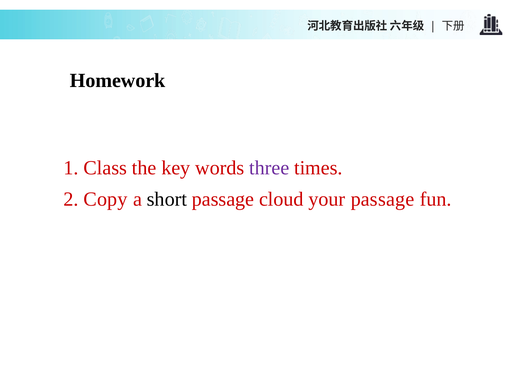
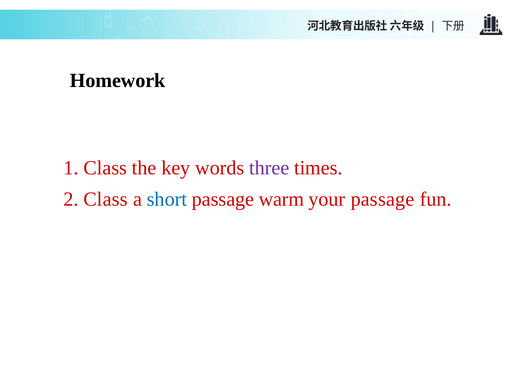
2 Copy: Copy -> Class
short colour: black -> blue
cloud: cloud -> warm
